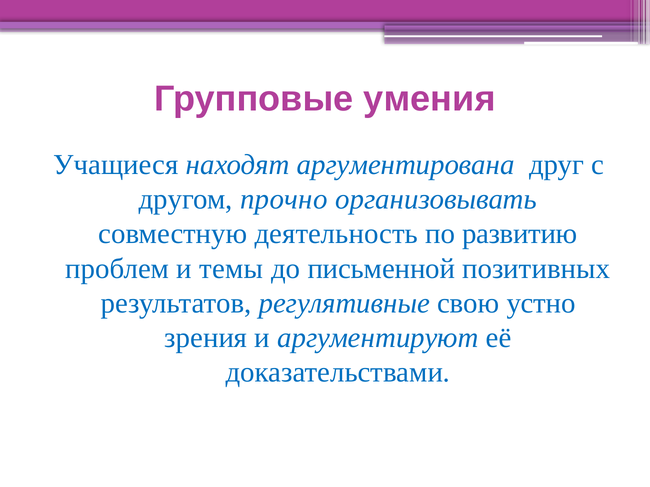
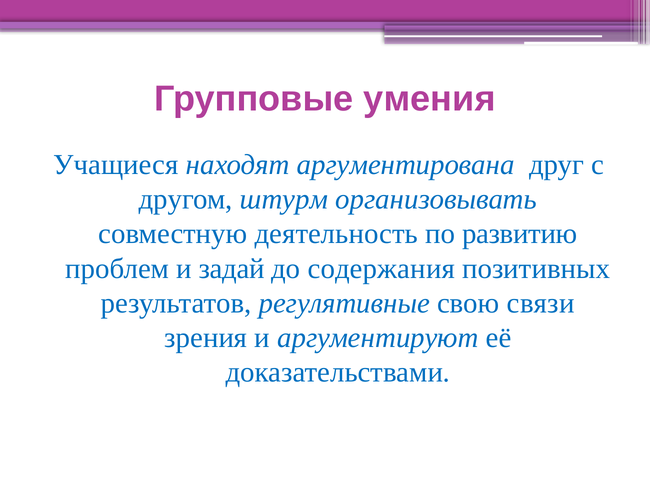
прочно: прочно -> штурм
темы: темы -> задай
письменной: письменной -> содержания
устно: устно -> связи
